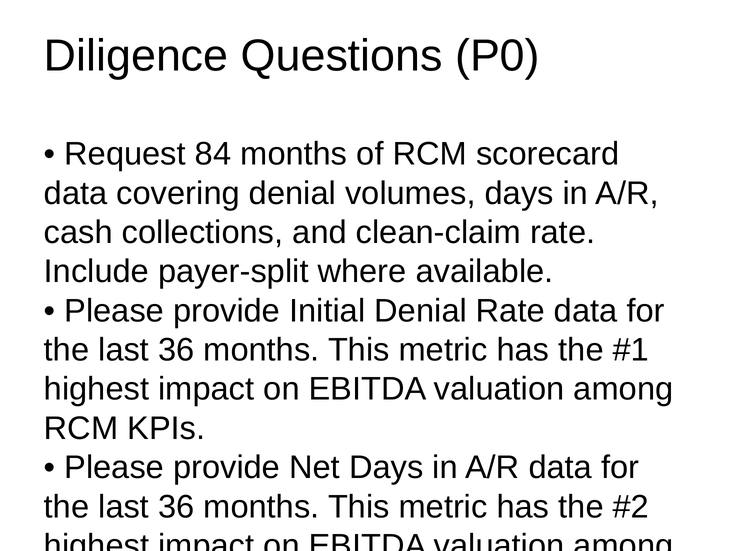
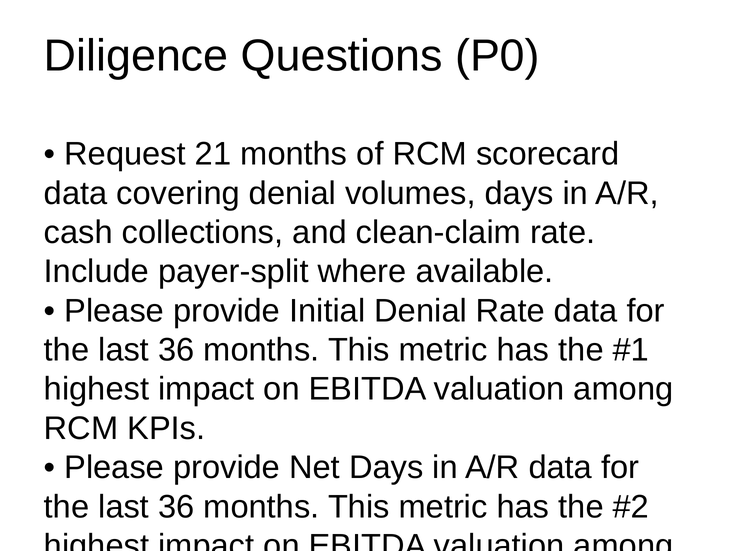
84: 84 -> 21
